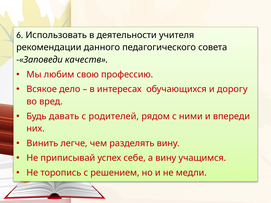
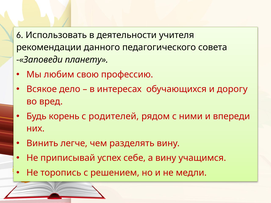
качеств: качеств -> планету
давать: давать -> корень
